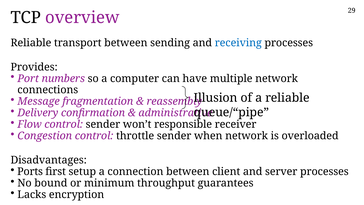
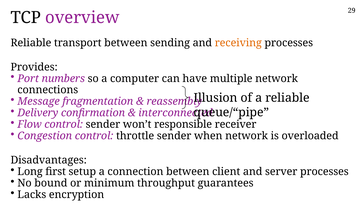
receiving colour: blue -> orange
administrative: administrative -> interconnected
Ports: Ports -> Long
